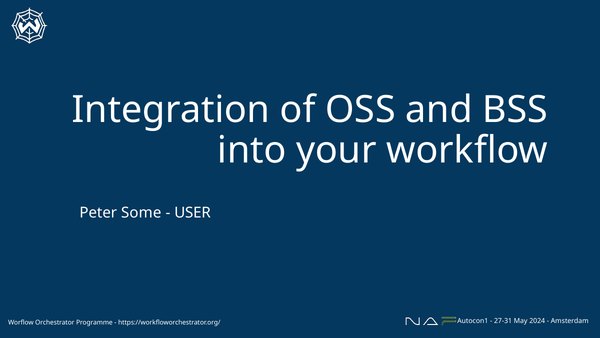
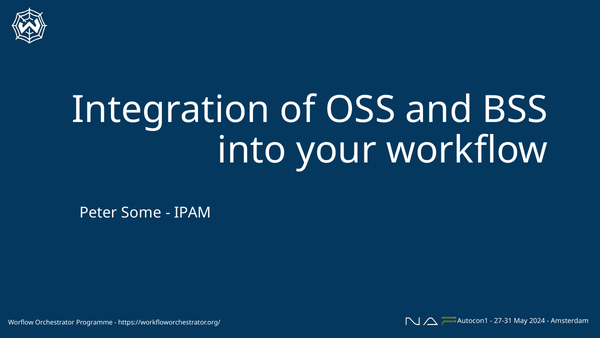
USER: USER -> IPAM
